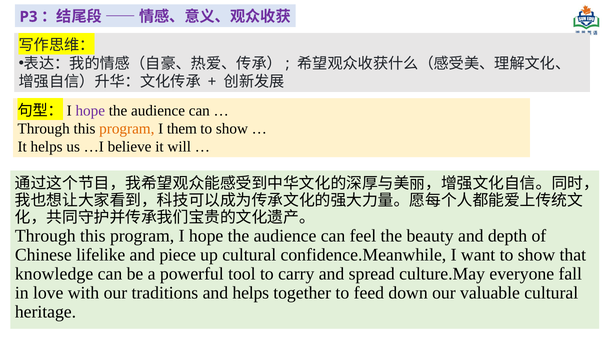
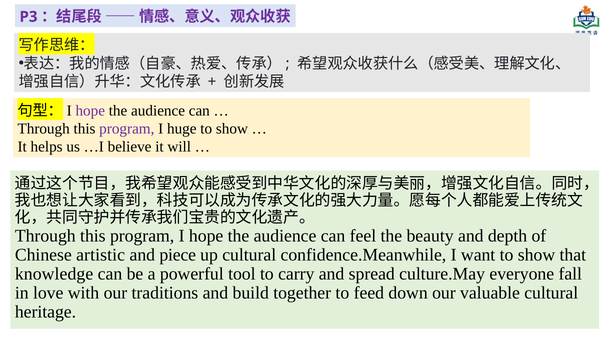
program at (127, 129) colour: orange -> purple
them: them -> huge
lifelike: lifelike -> artistic
and helps: helps -> build
